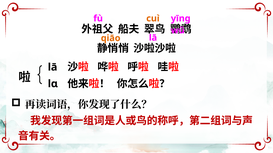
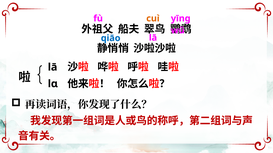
qiāo colour: orange -> blue
